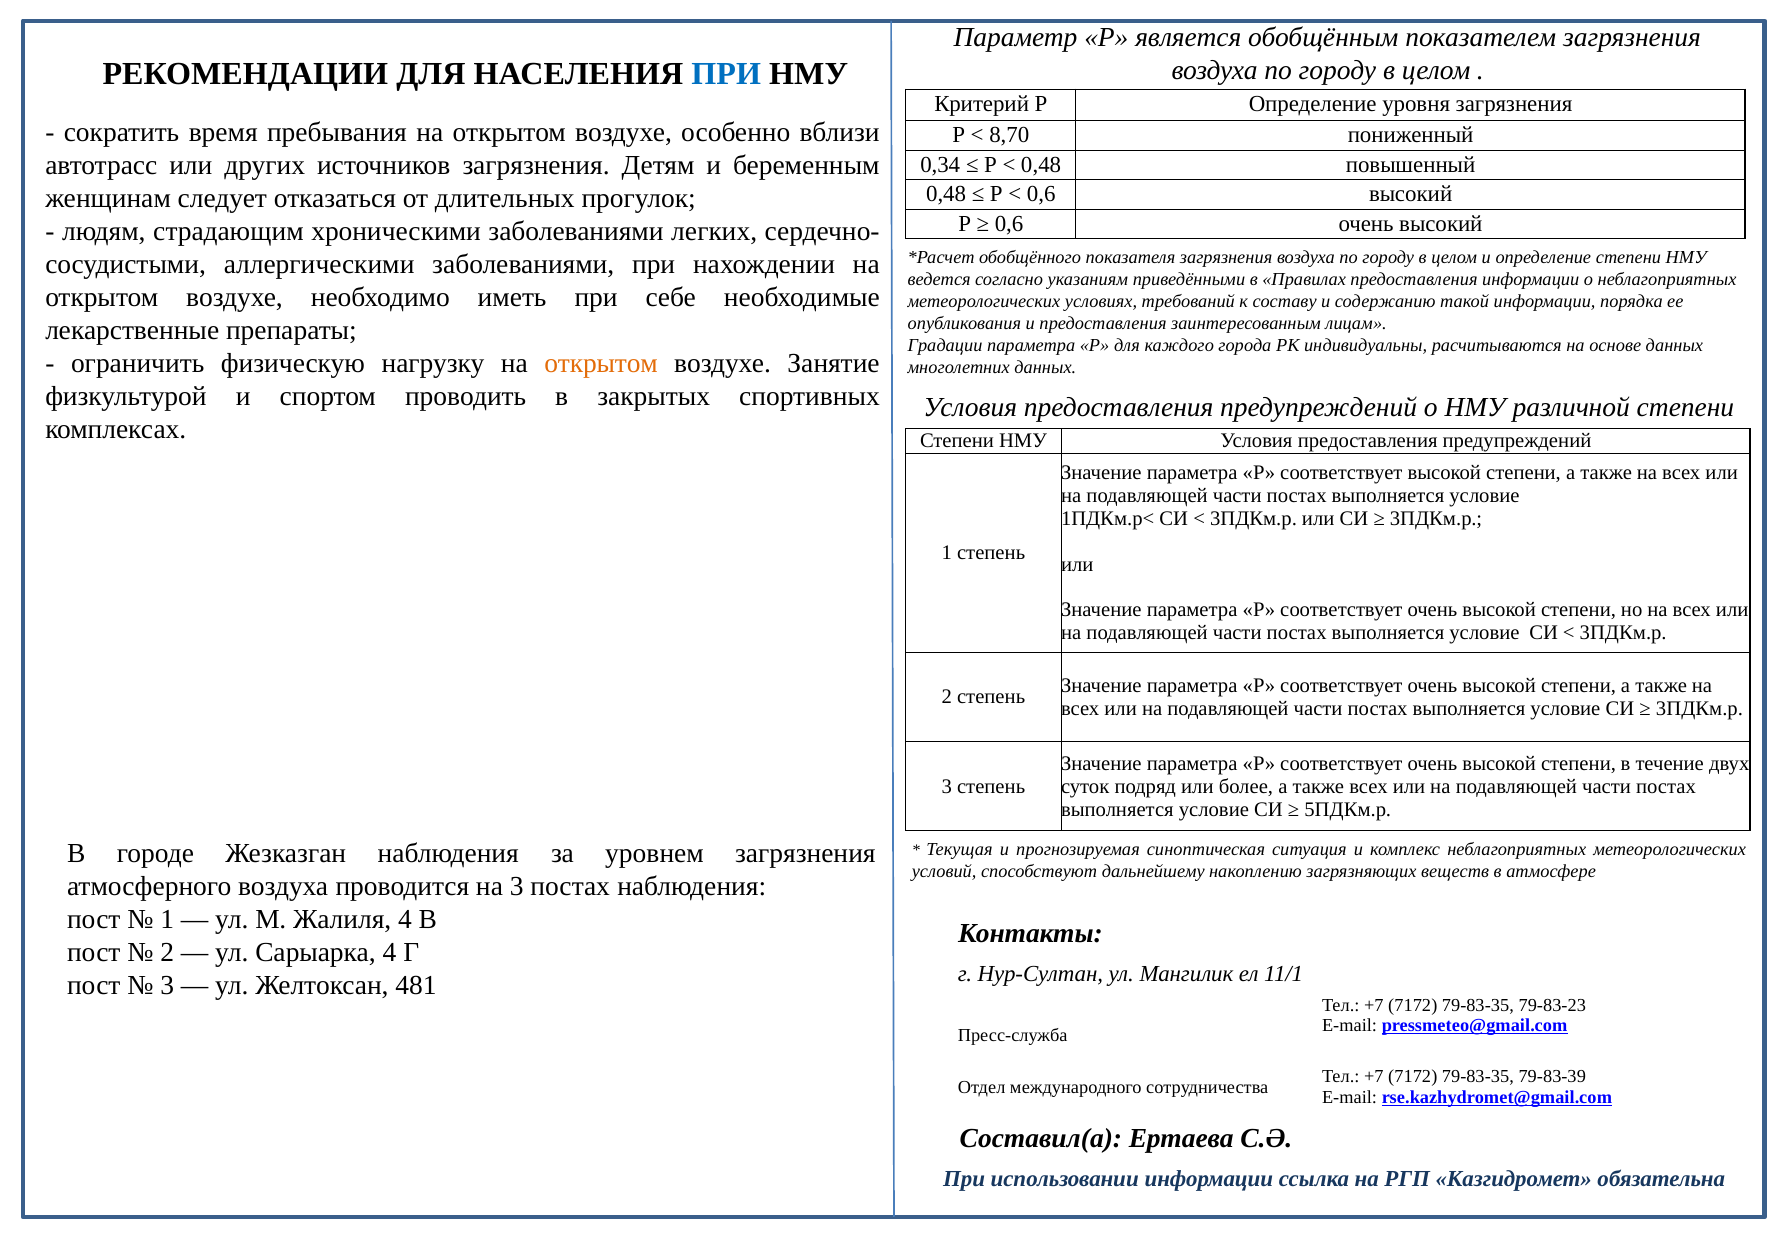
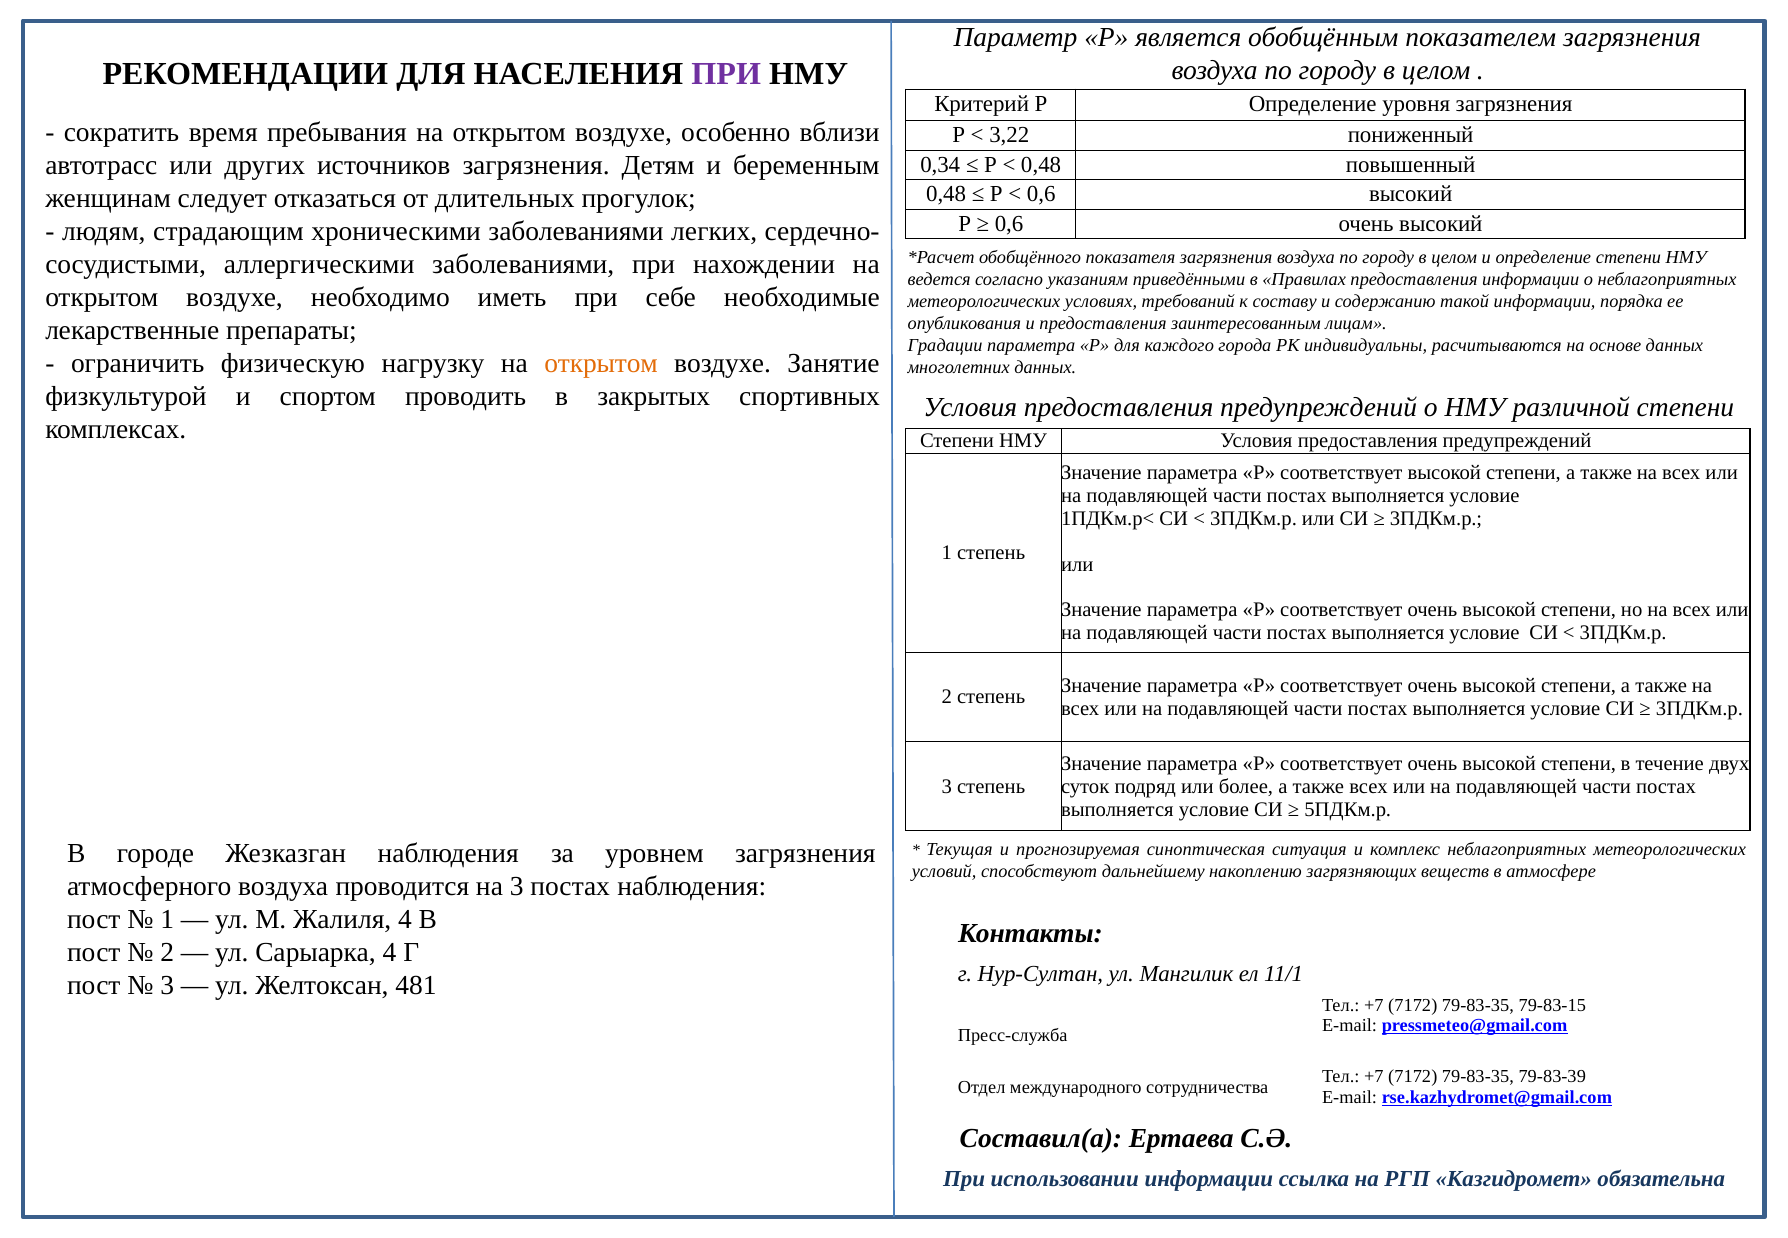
ПРИ at (726, 74) colour: blue -> purple
8,70: 8,70 -> 3,22
79-83-23: 79-83-23 -> 79-83-15
